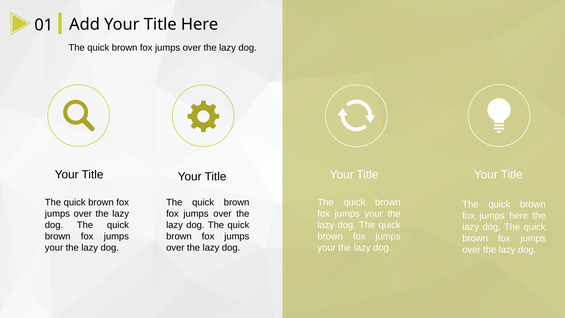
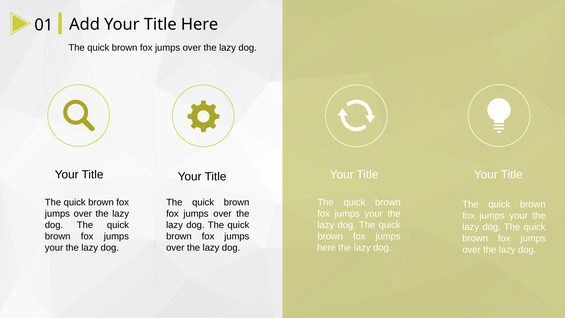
here at (519, 216): here -> your
your at (327, 247): your -> here
